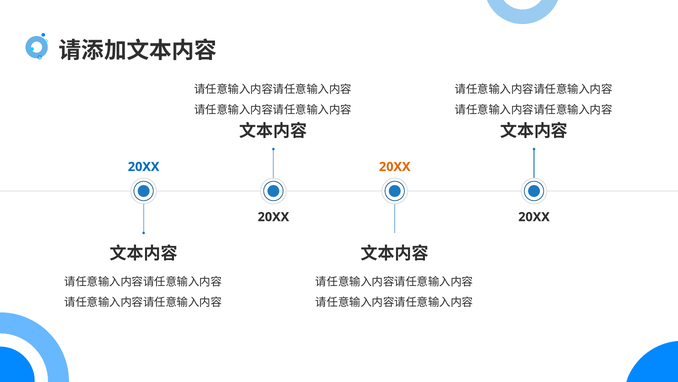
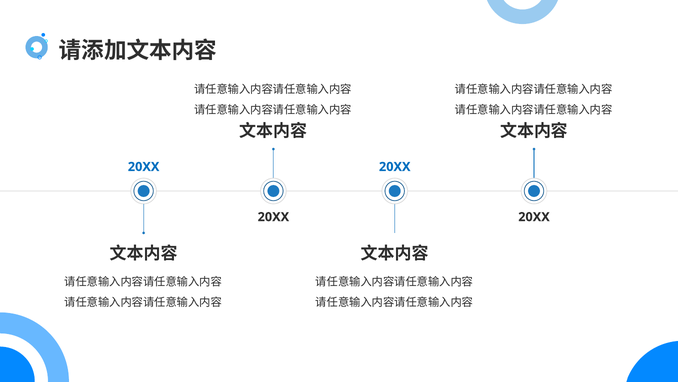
20XX at (395, 167) colour: orange -> blue
